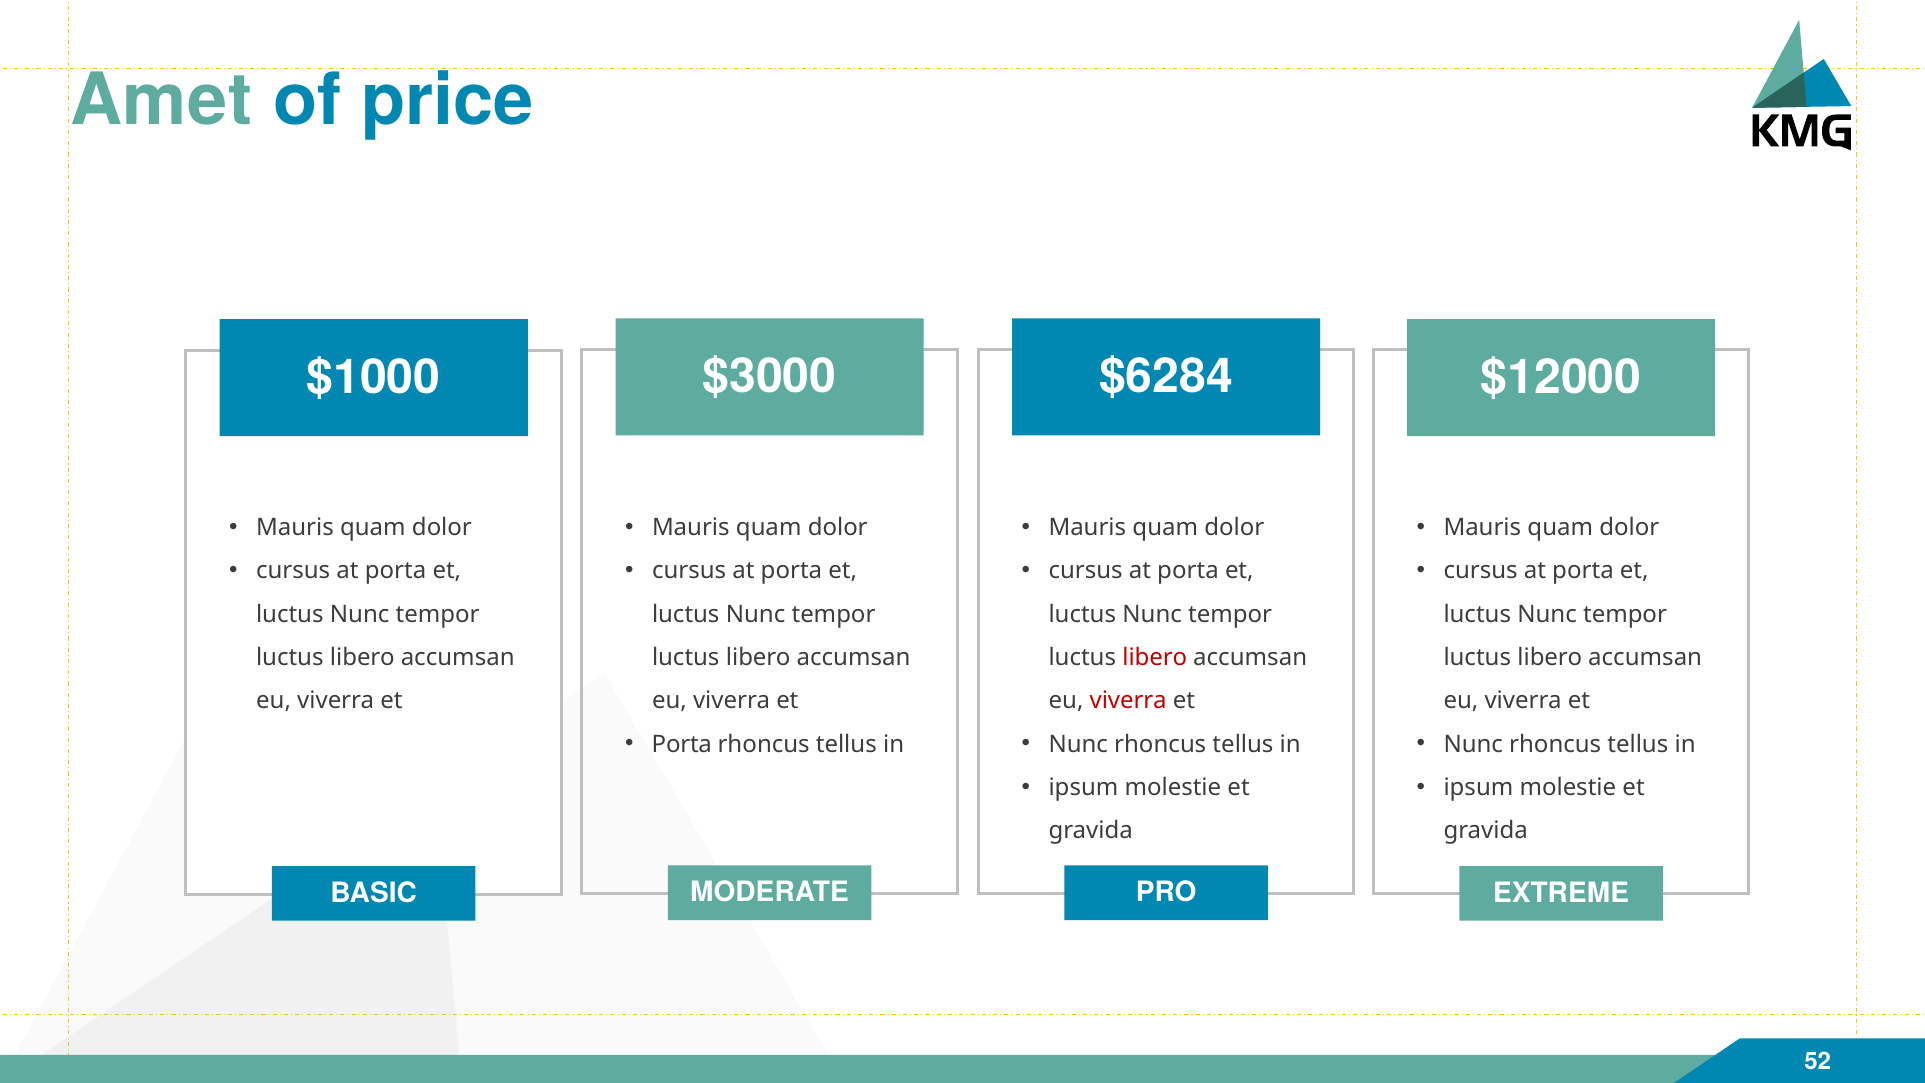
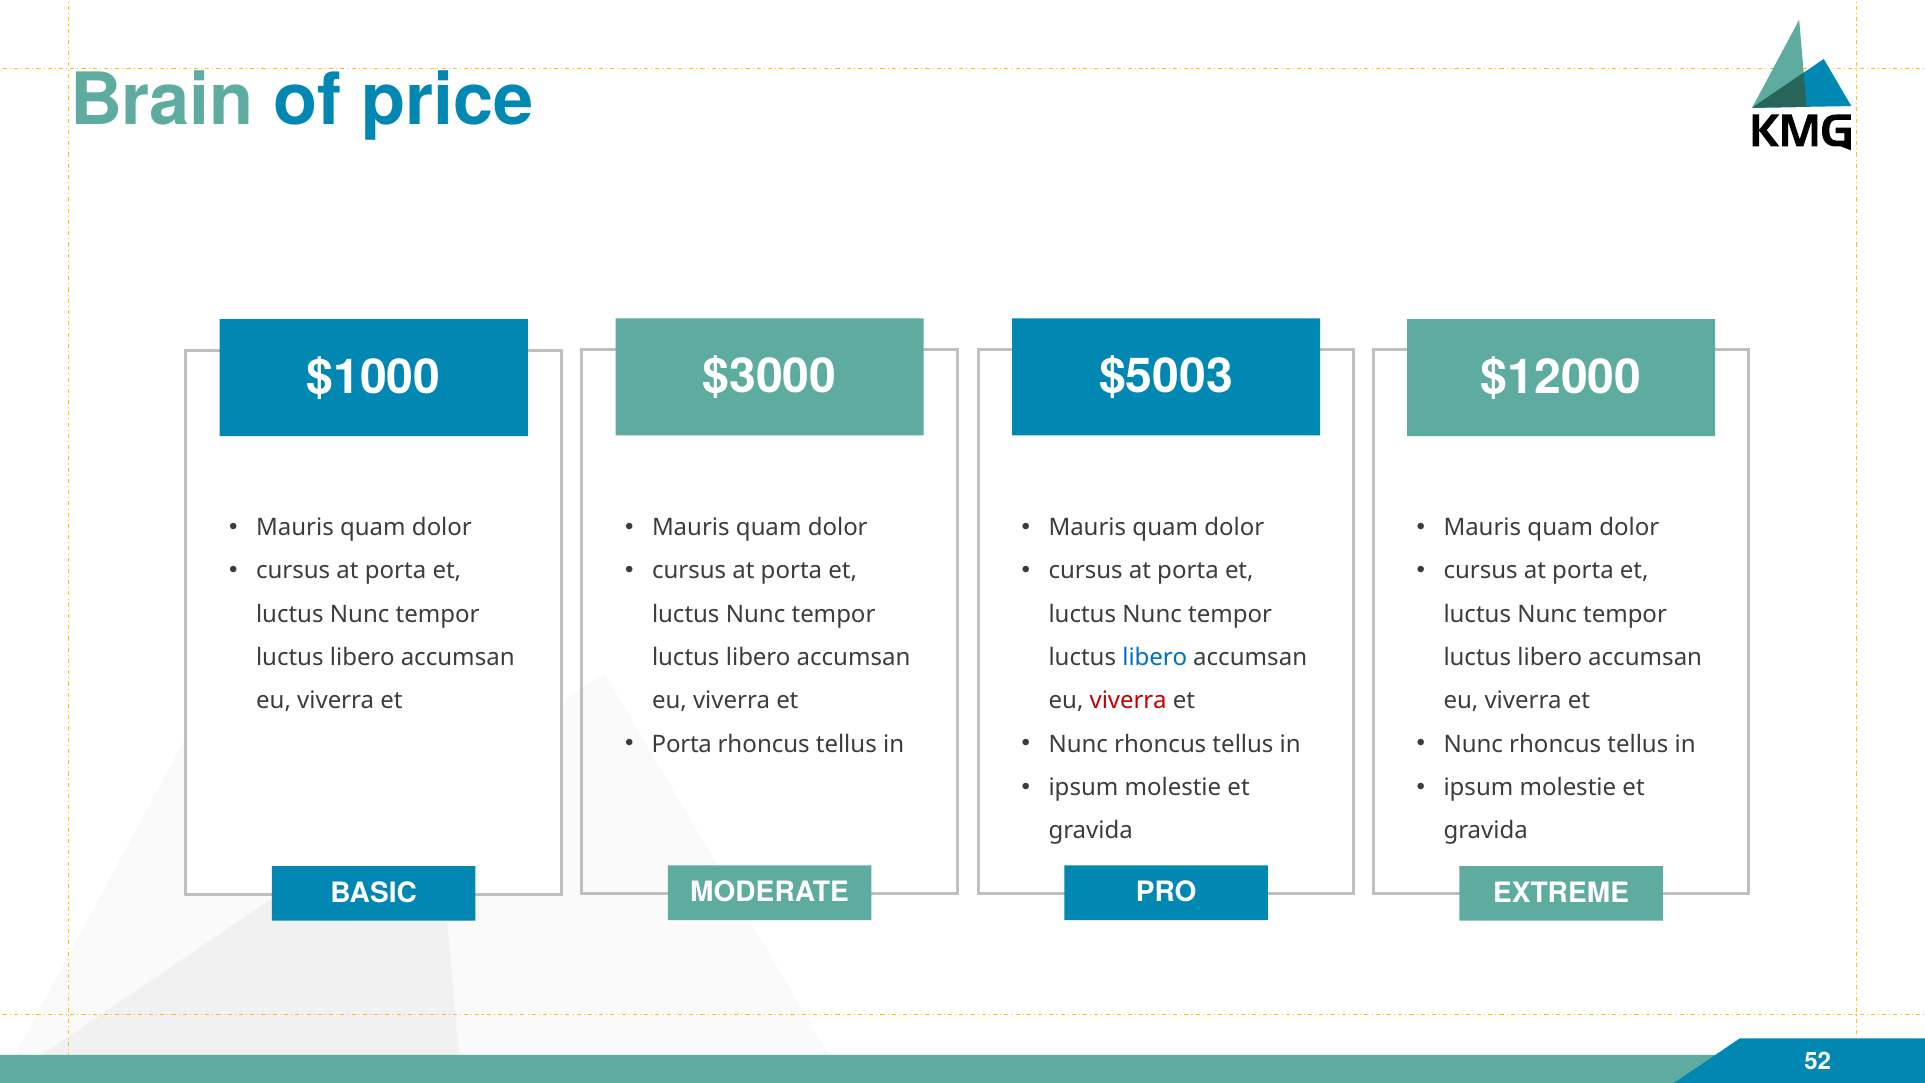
Amet: Amet -> Brain
$6284: $6284 -> $5003
libero at (1155, 657) colour: red -> blue
